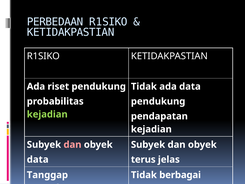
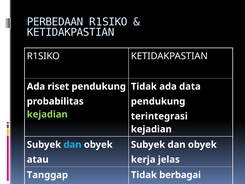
pendapatan: pendapatan -> terintegrasi
dan at (72, 144) colour: pink -> light blue
data at (38, 159): data -> atau
terus: terus -> kerja
